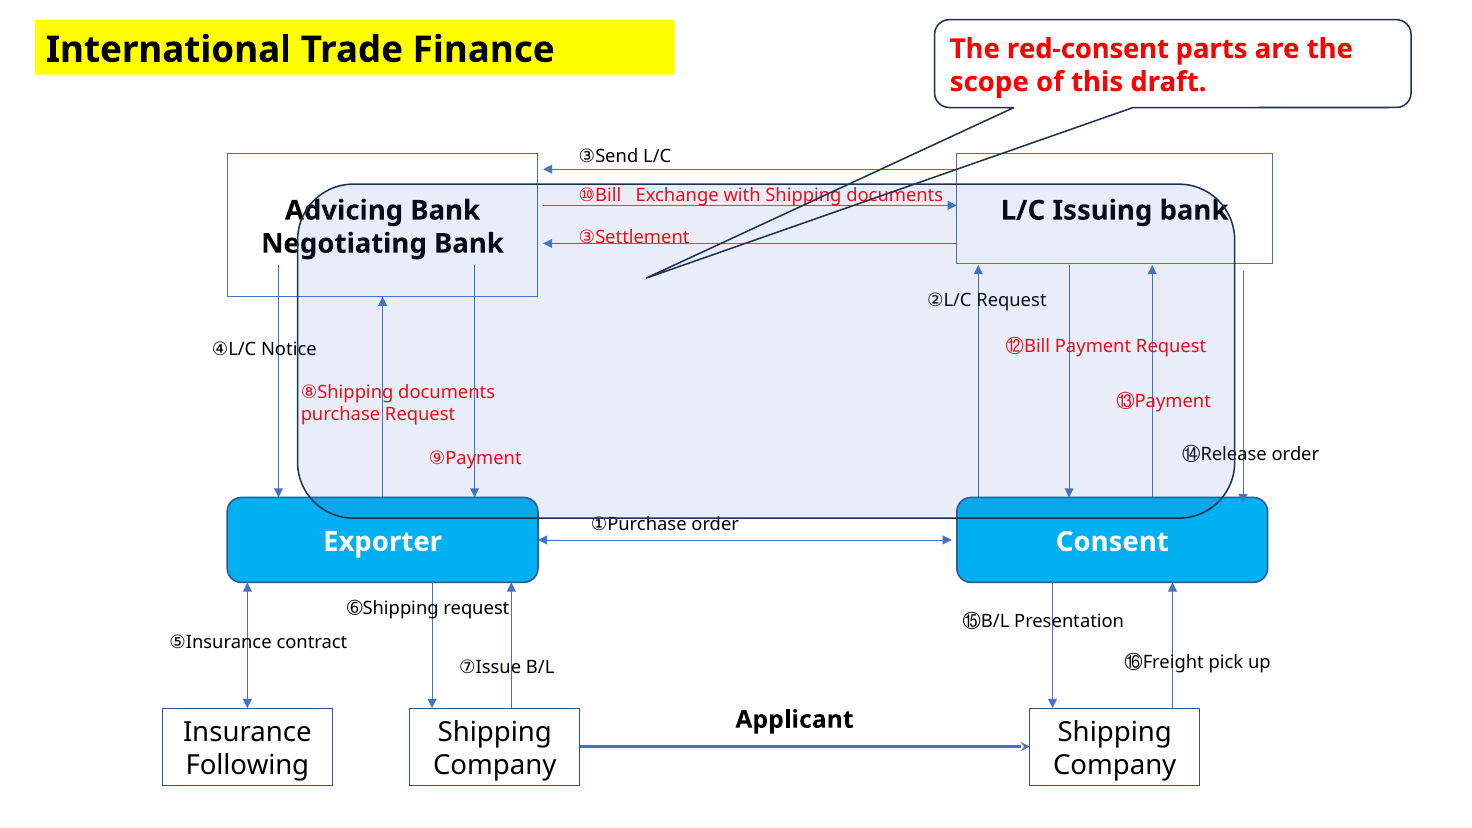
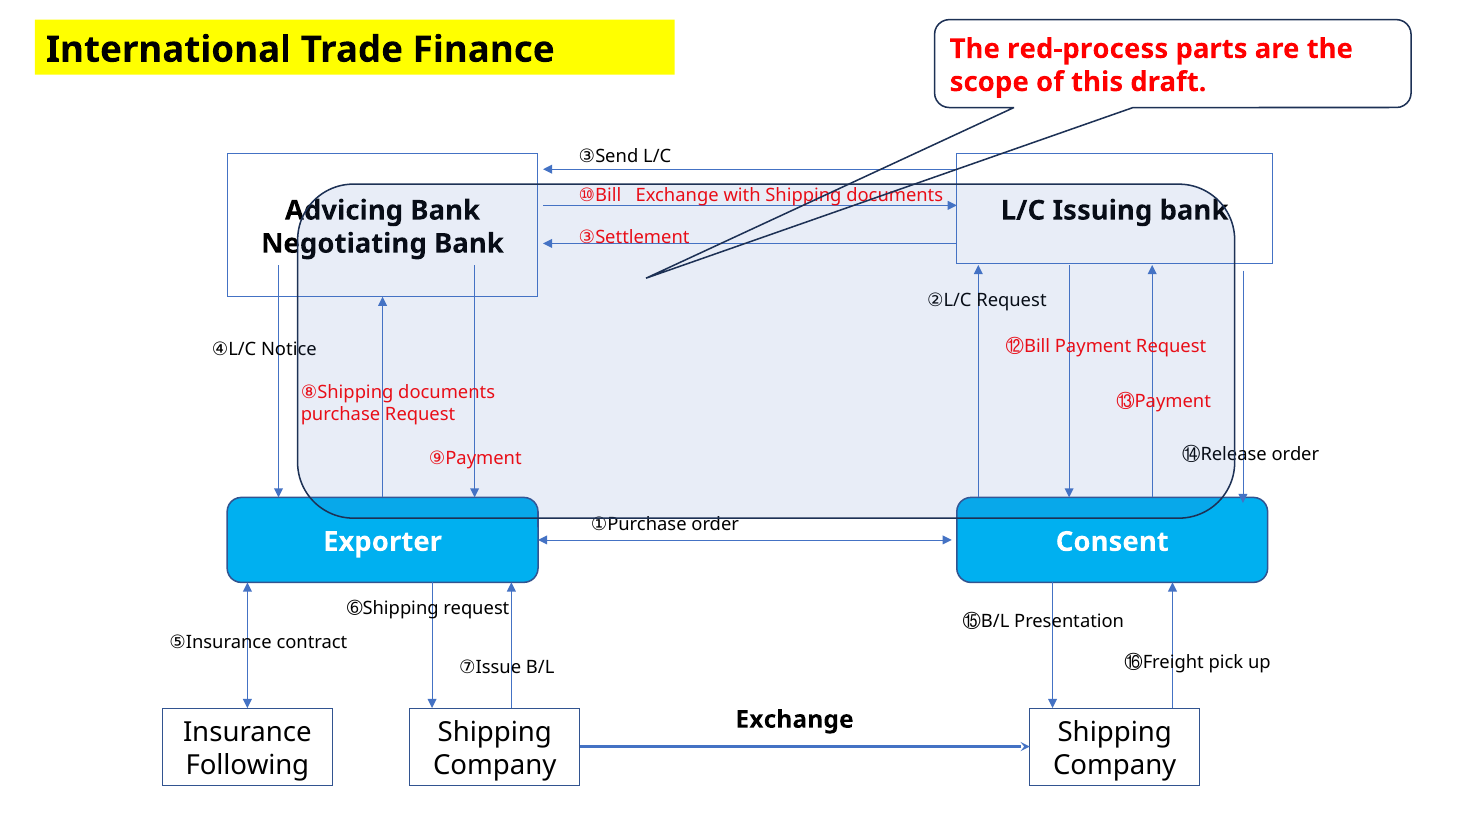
red-consent: red-consent -> red-process
Applicant at (795, 720): Applicant -> Exchange
